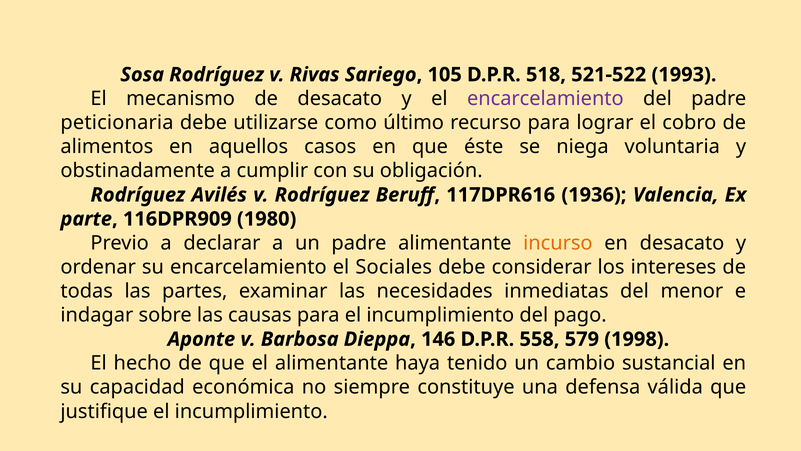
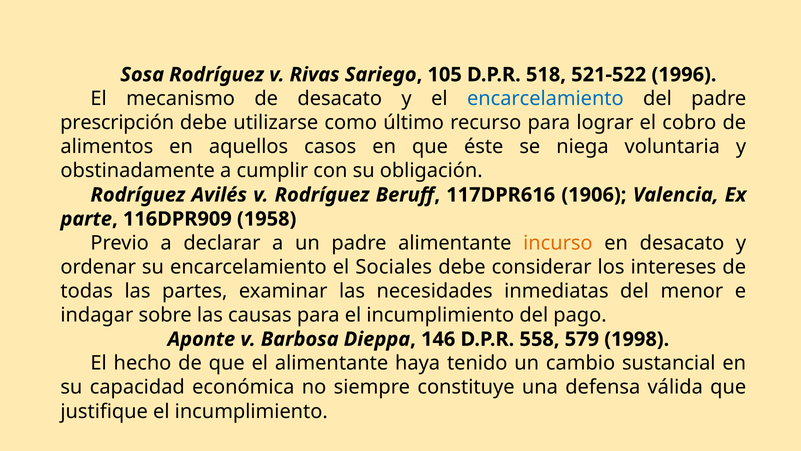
1993: 1993 -> 1996
encarcelamiento at (545, 99) colour: purple -> blue
peticionaria: peticionaria -> prescripción
1936: 1936 -> 1906
1980: 1980 -> 1958
